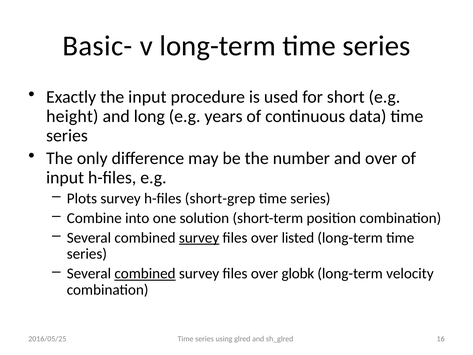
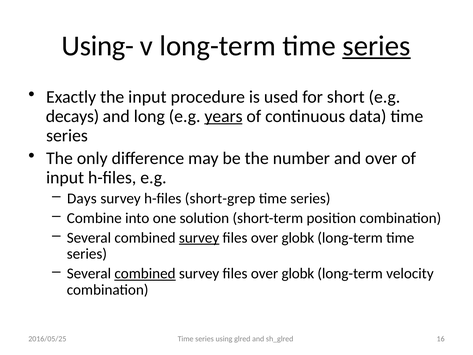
Basic-: Basic- -> Using-
series at (376, 46) underline: none -> present
height: height -> decays
years underline: none -> present
Plots: Plots -> Days
listed at (298, 238): listed -> globk
